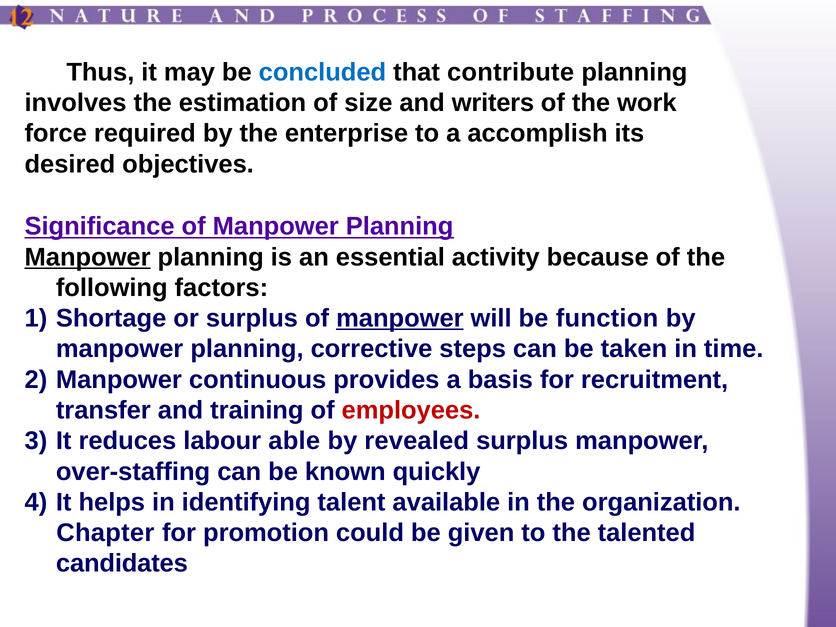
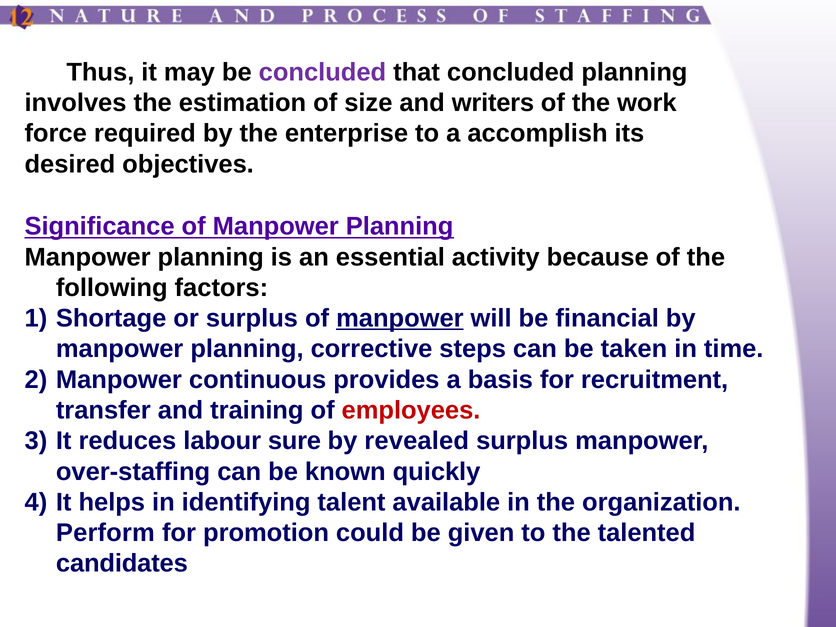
concluded at (322, 72) colour: blue -> purple
that contribute: contribute -> concluded
Manpower at (88, 257) underline: present -> none
function: function -> financial
able: able -> sure
Chapter: Chapter -> Perform
